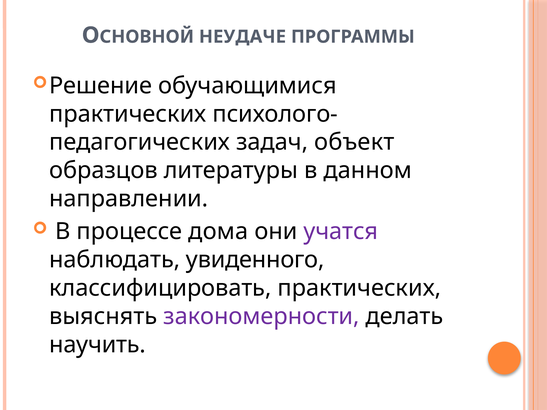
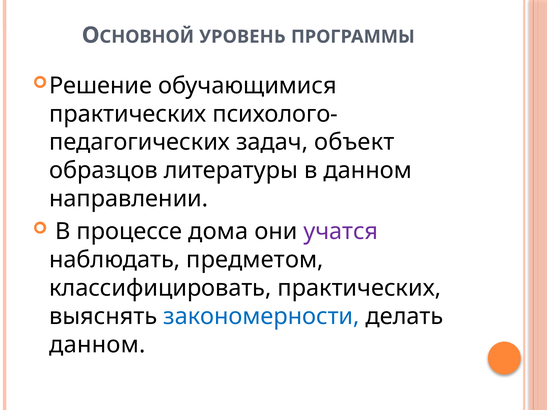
НЕУДАЧЕ: НЕУДАЧЕ -> УРОВЕНЬ
увиденного: увиденного -> предметом
закономерности colour: purple -> blue
научить at (97, 345): научить -> данном
